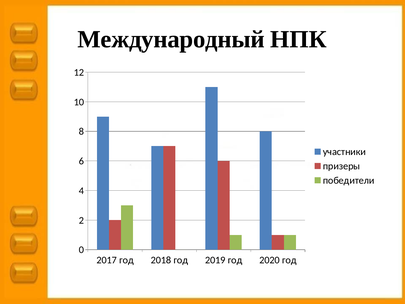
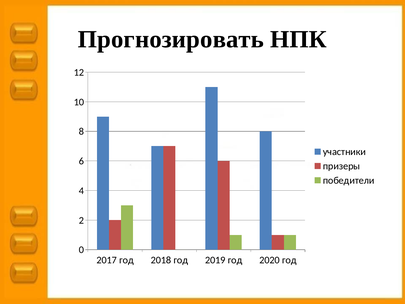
Международный: Международный -> Прогнозировать
